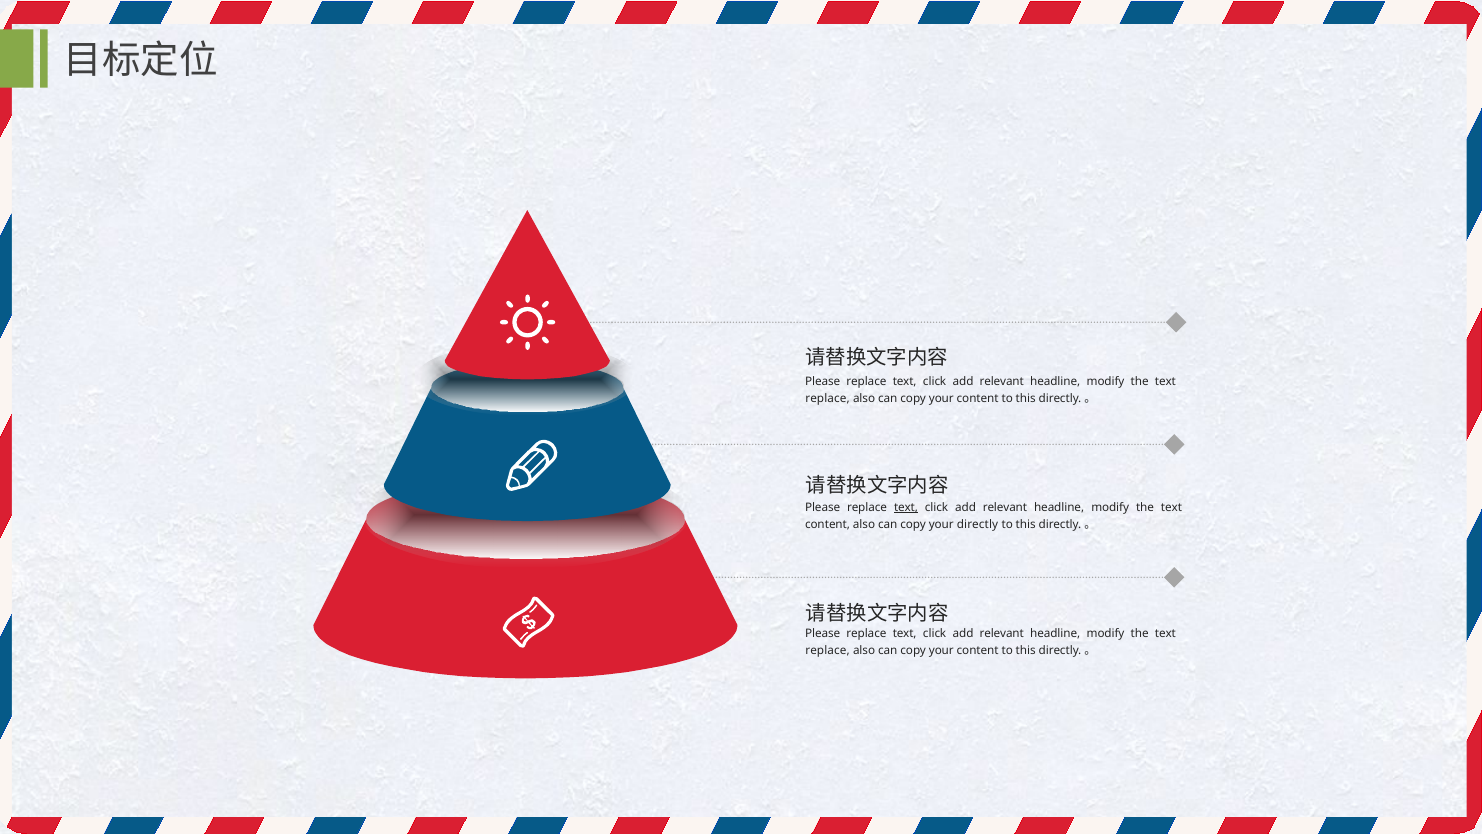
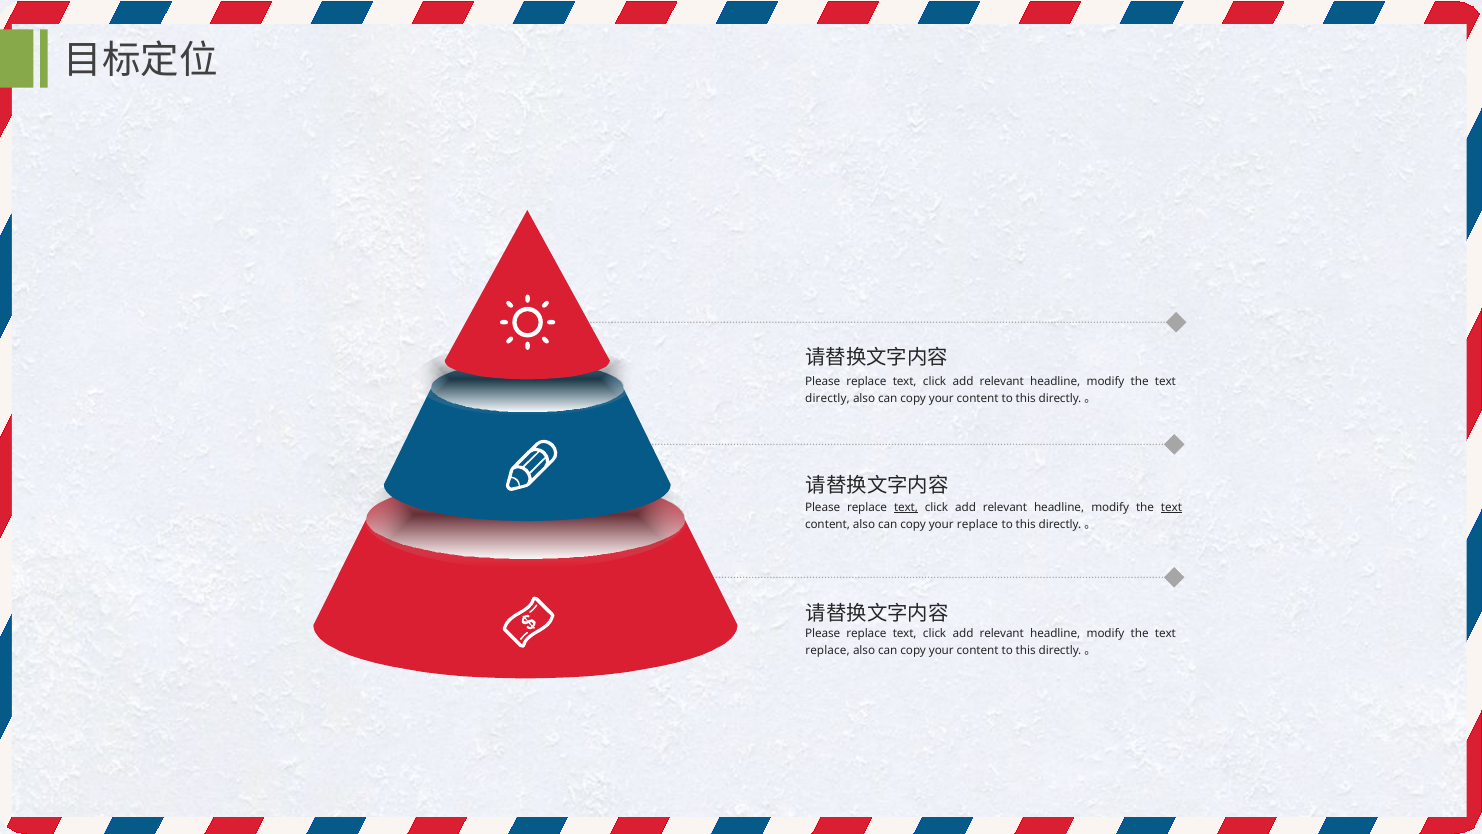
replace at (828, 398): replace -> directly
text at (1171, 508) underline: none -> present
your directly: directly -> replace
